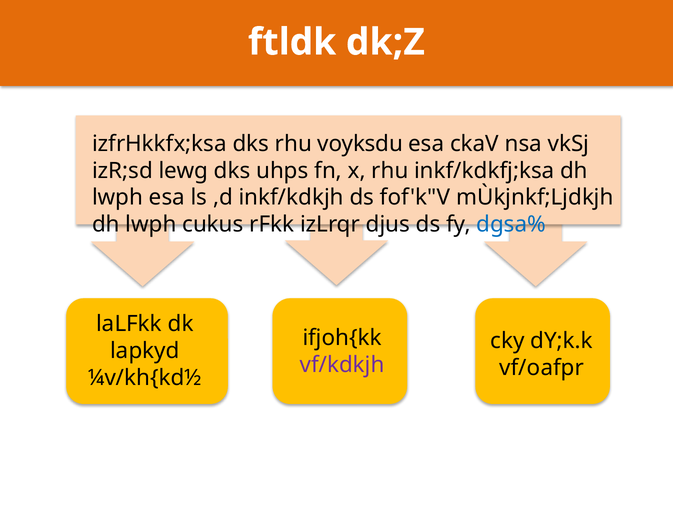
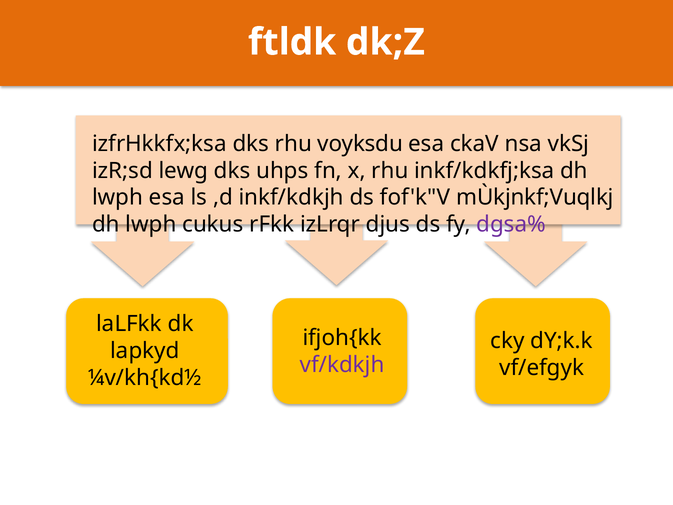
mÙkjnkf;Ljdkjh: mÙkjnkf;Ljdkjh -> mÙkjnkf;Vuqlkj
dgsa% colour: blue -> purple
vf/oafpr: vf/oafpr -> vf/efgyk
